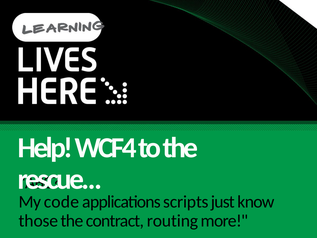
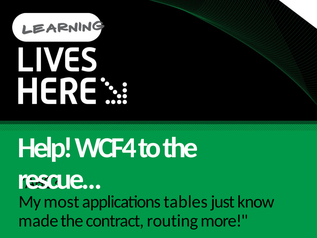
code: code -> most
scripts: scripts -> tables
those: those -> made
